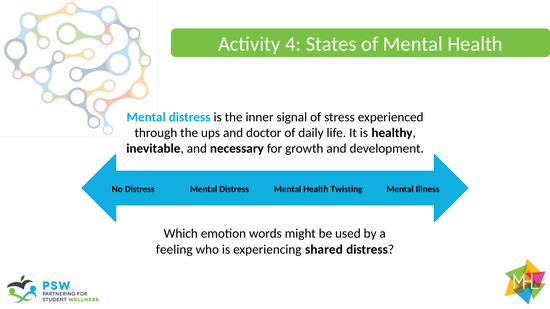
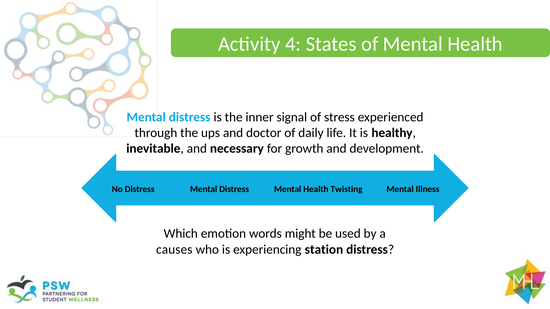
feeling: feeling -> causes
shared: shared -> station
